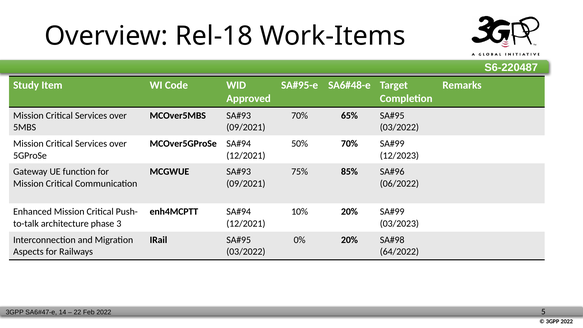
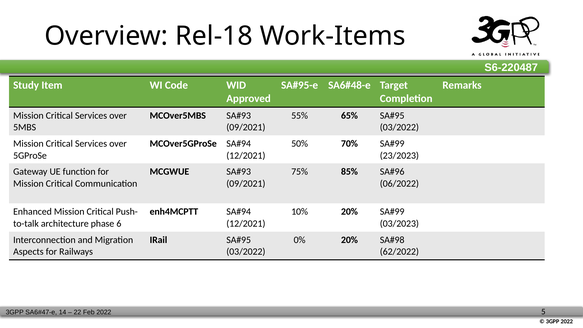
70% at (300, 115): 70% -> 55%
12/2023: 12/2023 -> 23/2023
3: 3 -> 6
64/2022: 64/2022 -> 62/2022
